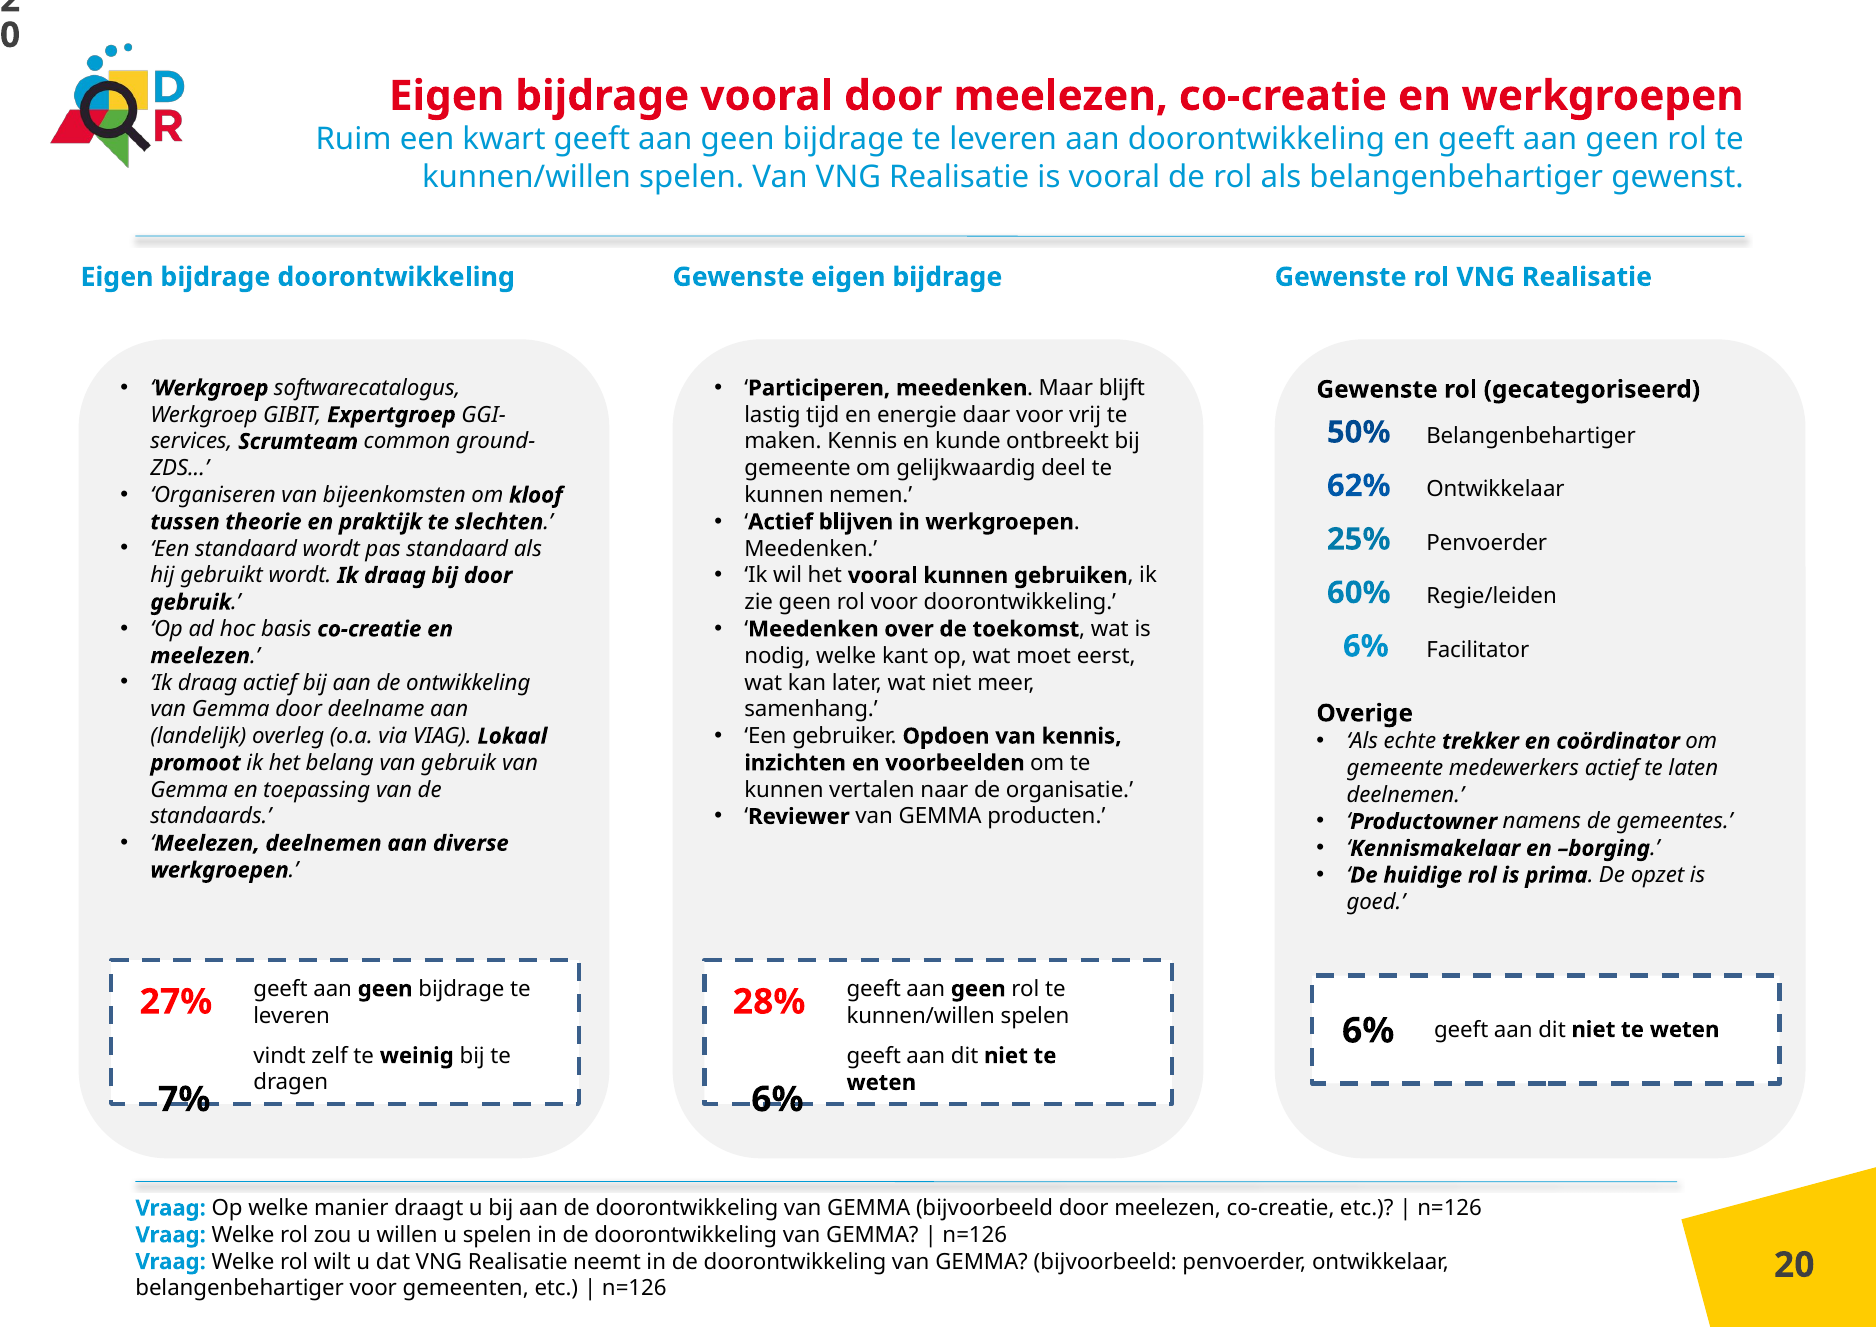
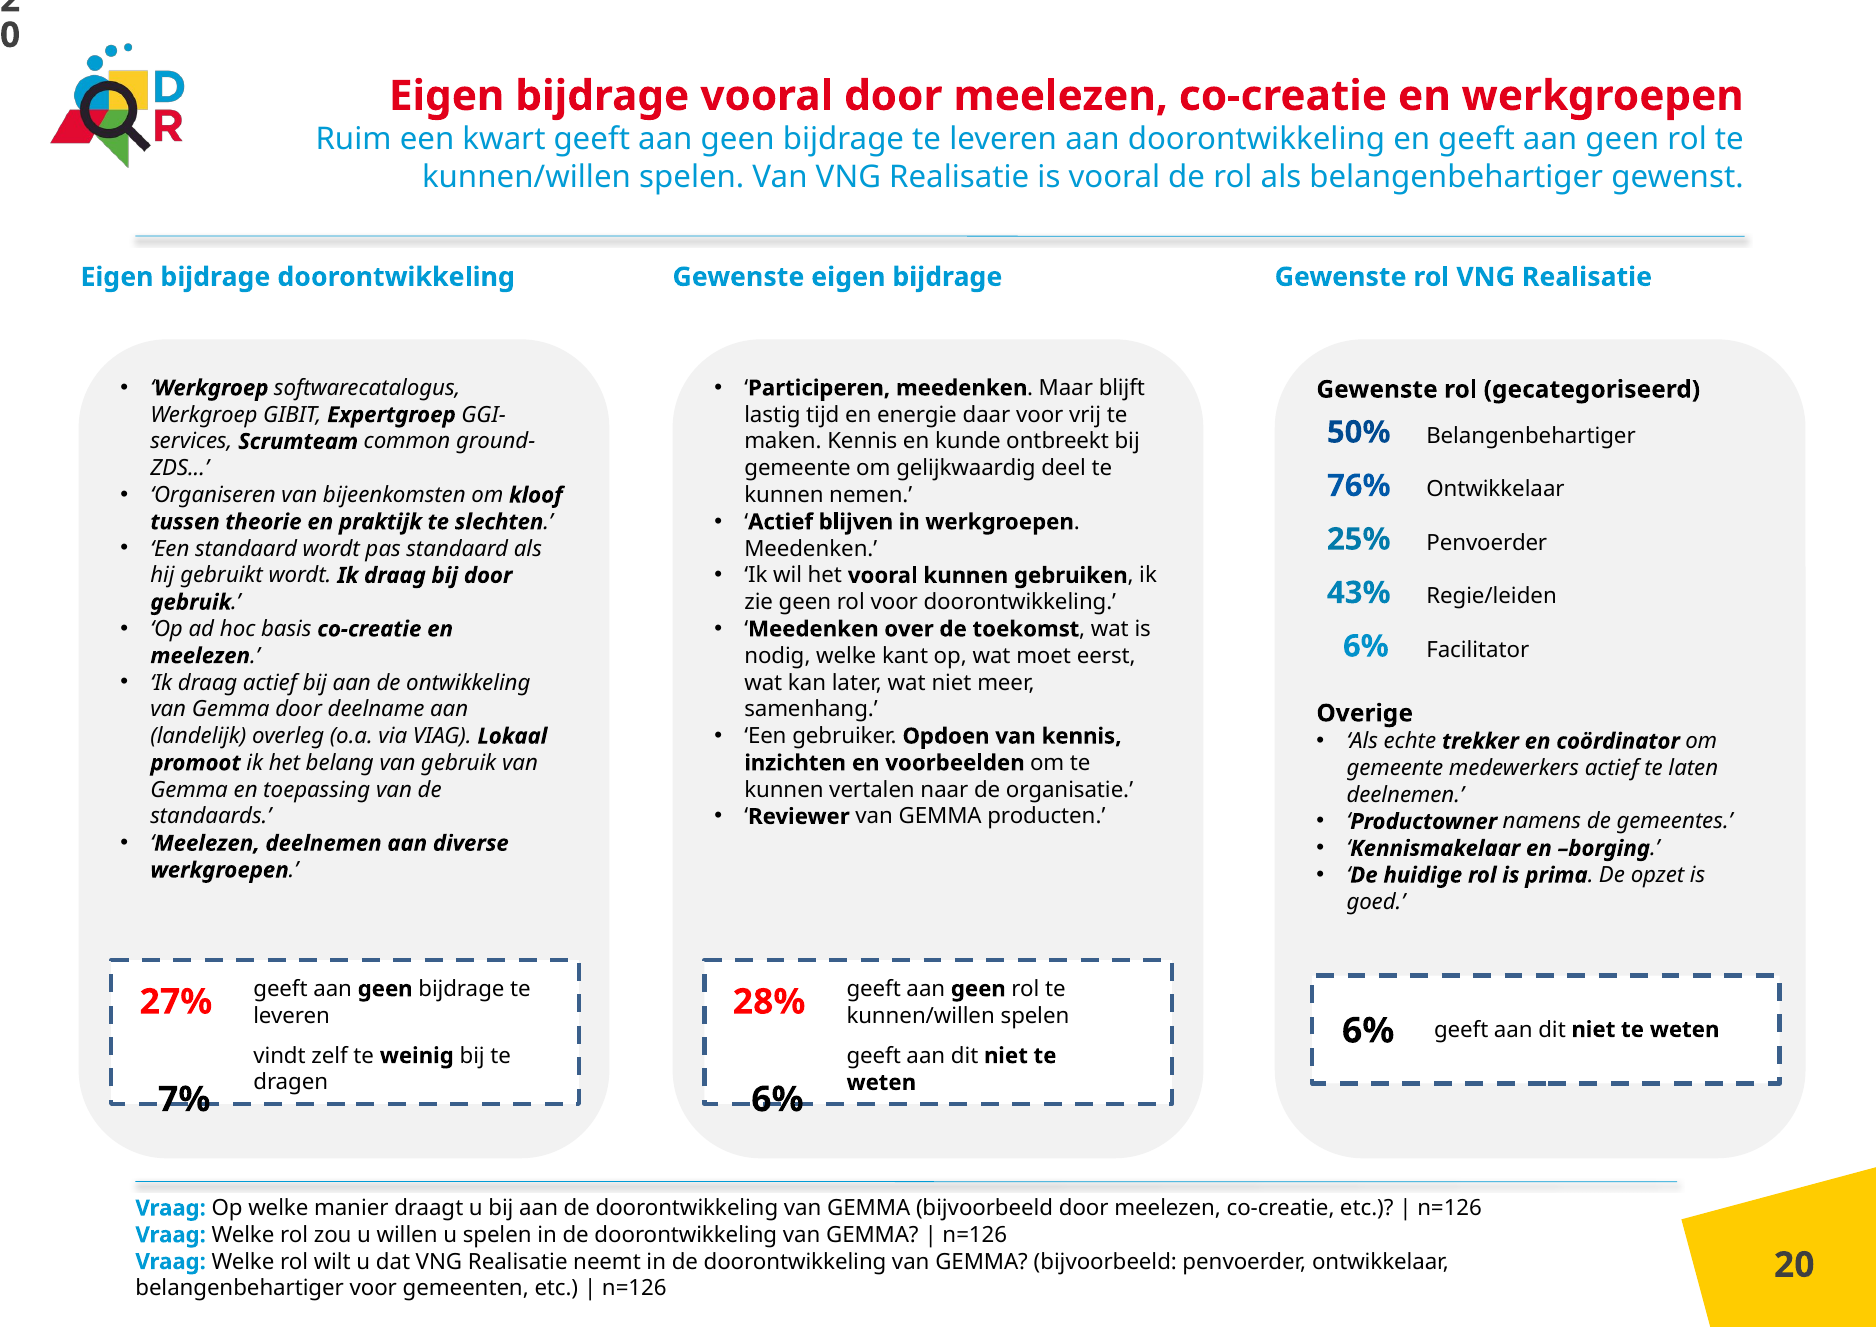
62%: 62% -> 76%
60%: 60% -> 43%
